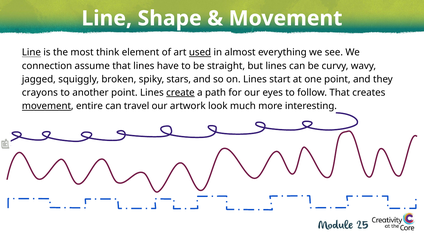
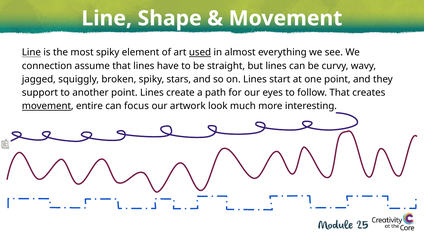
most think: think -> spiky
crayons: crayons -> support
create underline: present -> none
travel: travel -> focus
